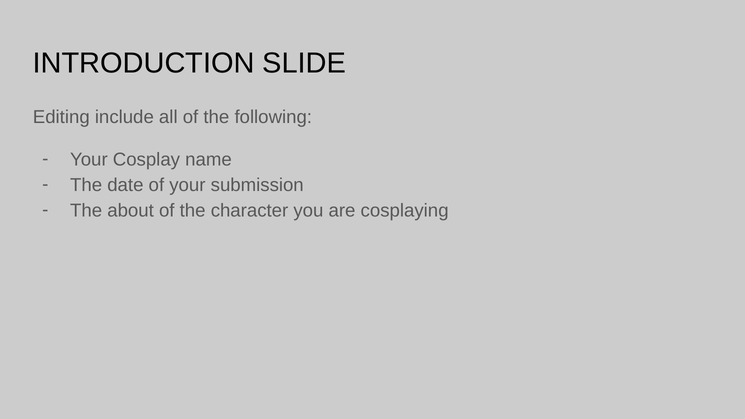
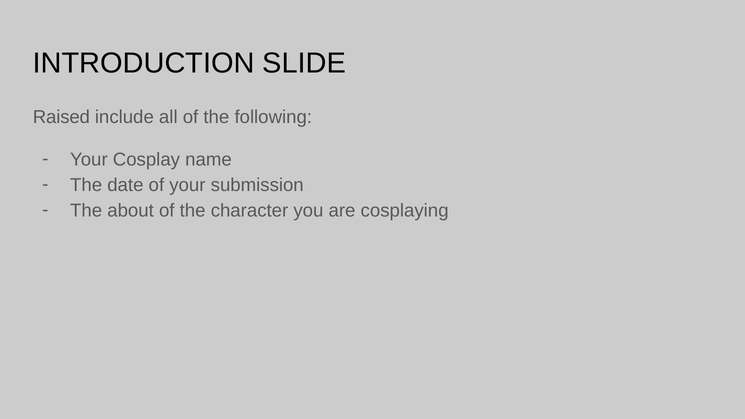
Editing: Editing -> Raised
